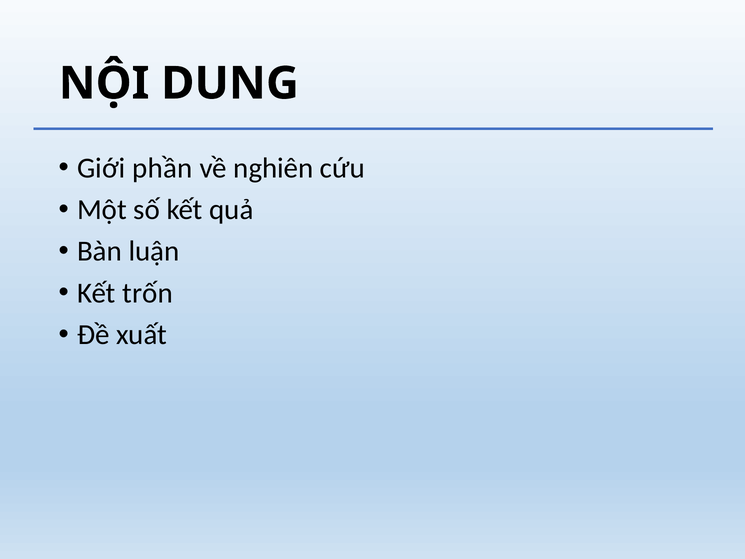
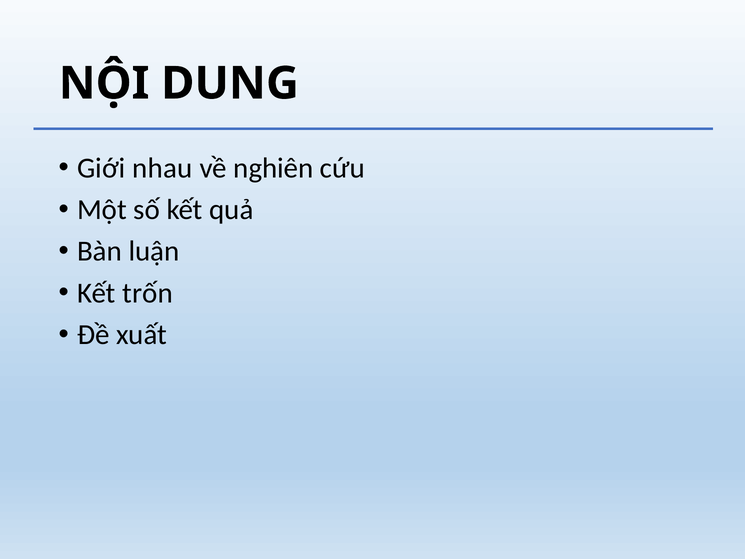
phần: phần -> nhau
